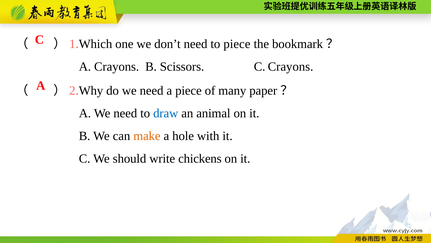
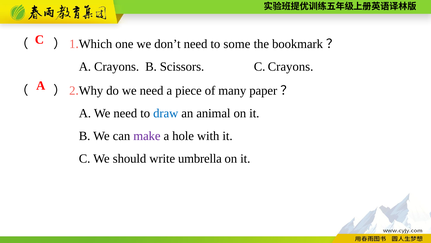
to piece: piece -> some
make colour: orange -> purple
chickens: chickens -> umbrella
